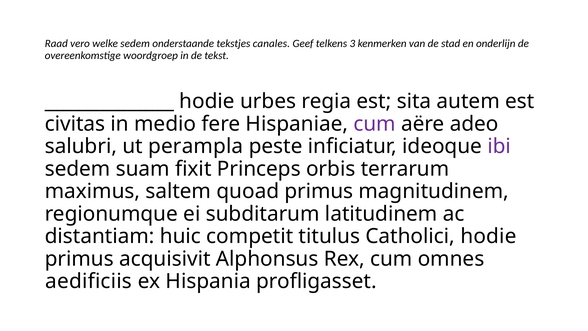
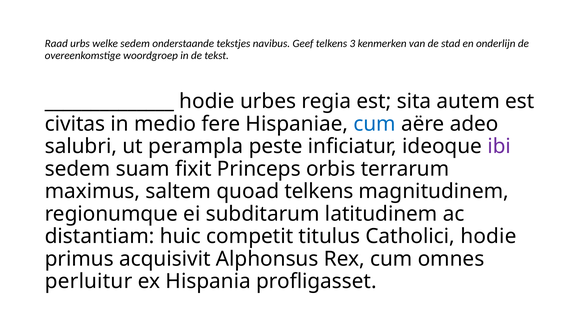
vero: vero -> urbs
canales: canales -> navibus
cum at (375, 124) colour: purple -> blue
quoad primus: primus -> telkens
aedificiis: aedificiis -> perluitur
